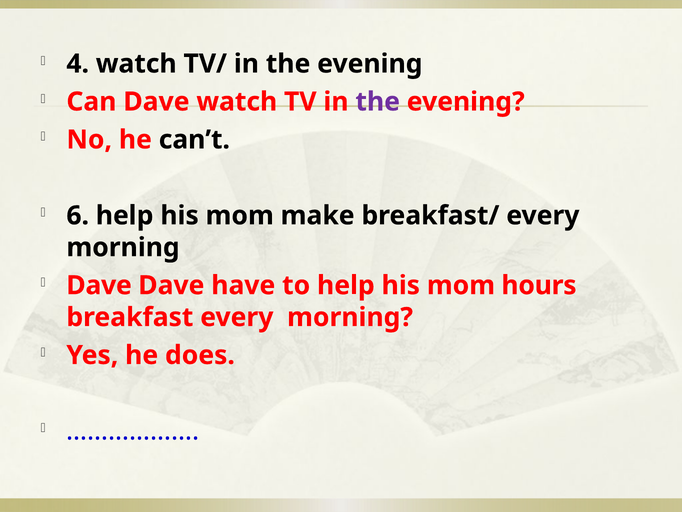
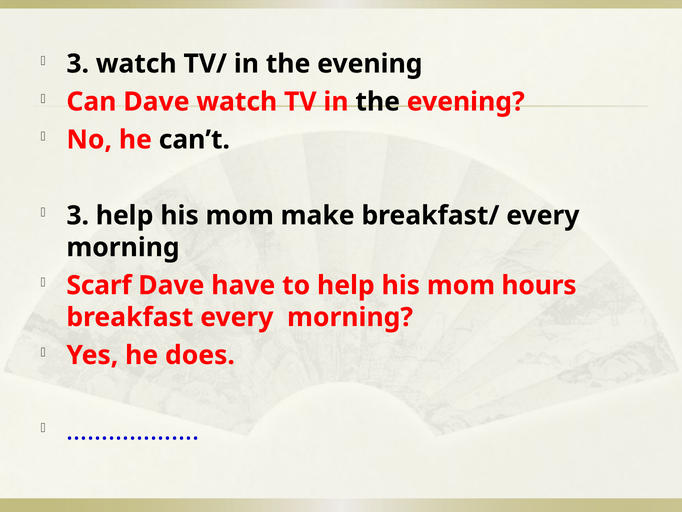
4 at (78, 64): 4 -> 3
the at (378, 102) colour: purple -> black
6 at (78, 215): 6 -> 3
Dave at (99, 285): Dave -> Scarf
